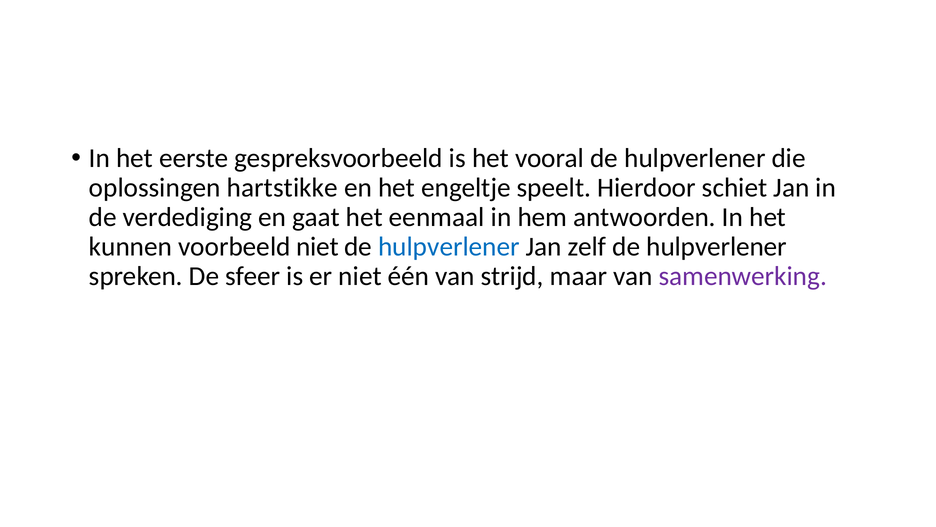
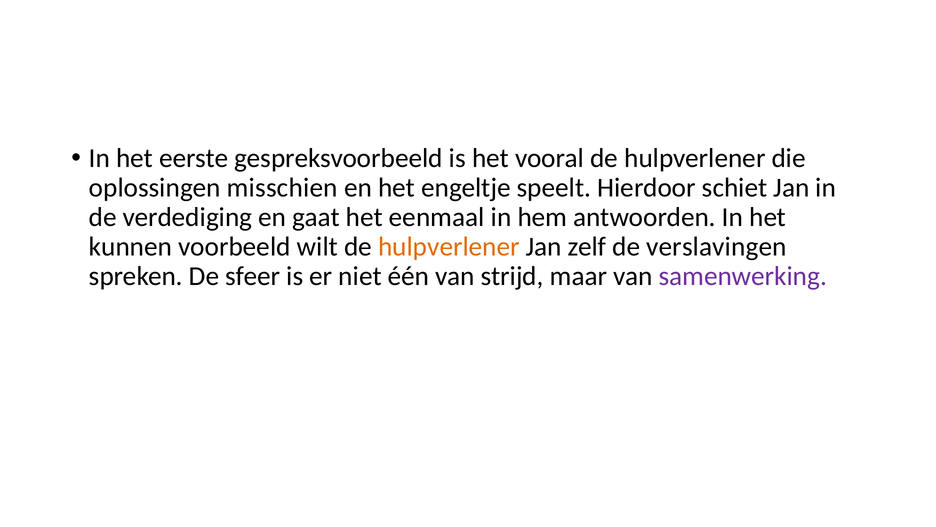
hartstikke: hartstikke -> misschien
voorbeeld niet: niet -> wilt
hulpverlener at (449, 247) colour: blue -> orange
zelf de hulpverlener: hulpverlener -> verslavingen
